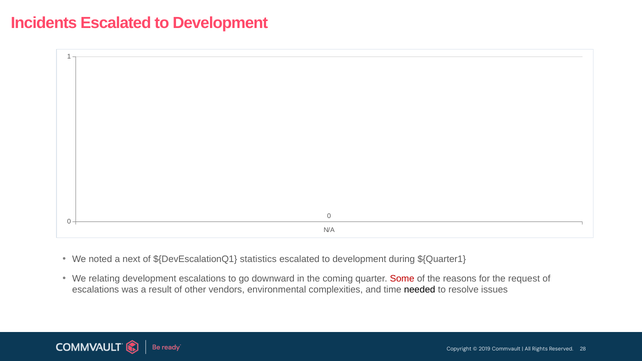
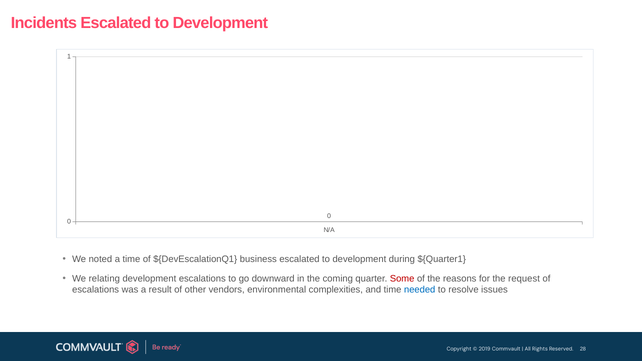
a next: next -> time
statistics: statistics -> business
needed colour: black -> blue
